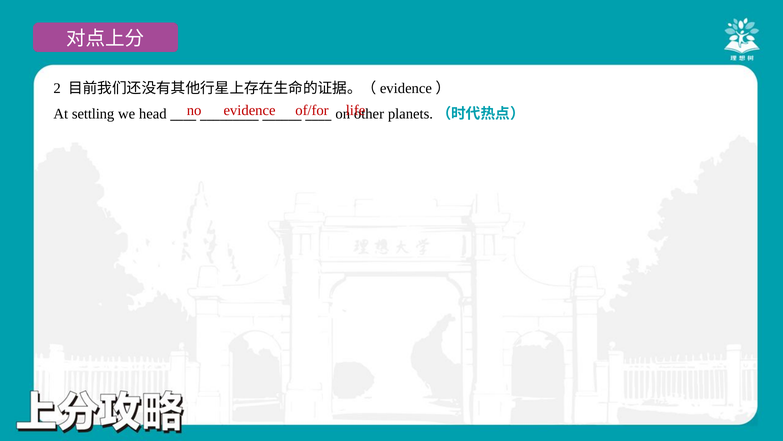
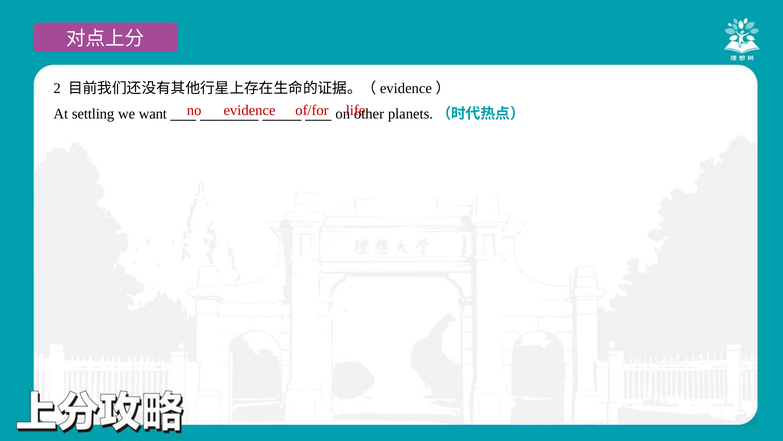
head: head -> want
